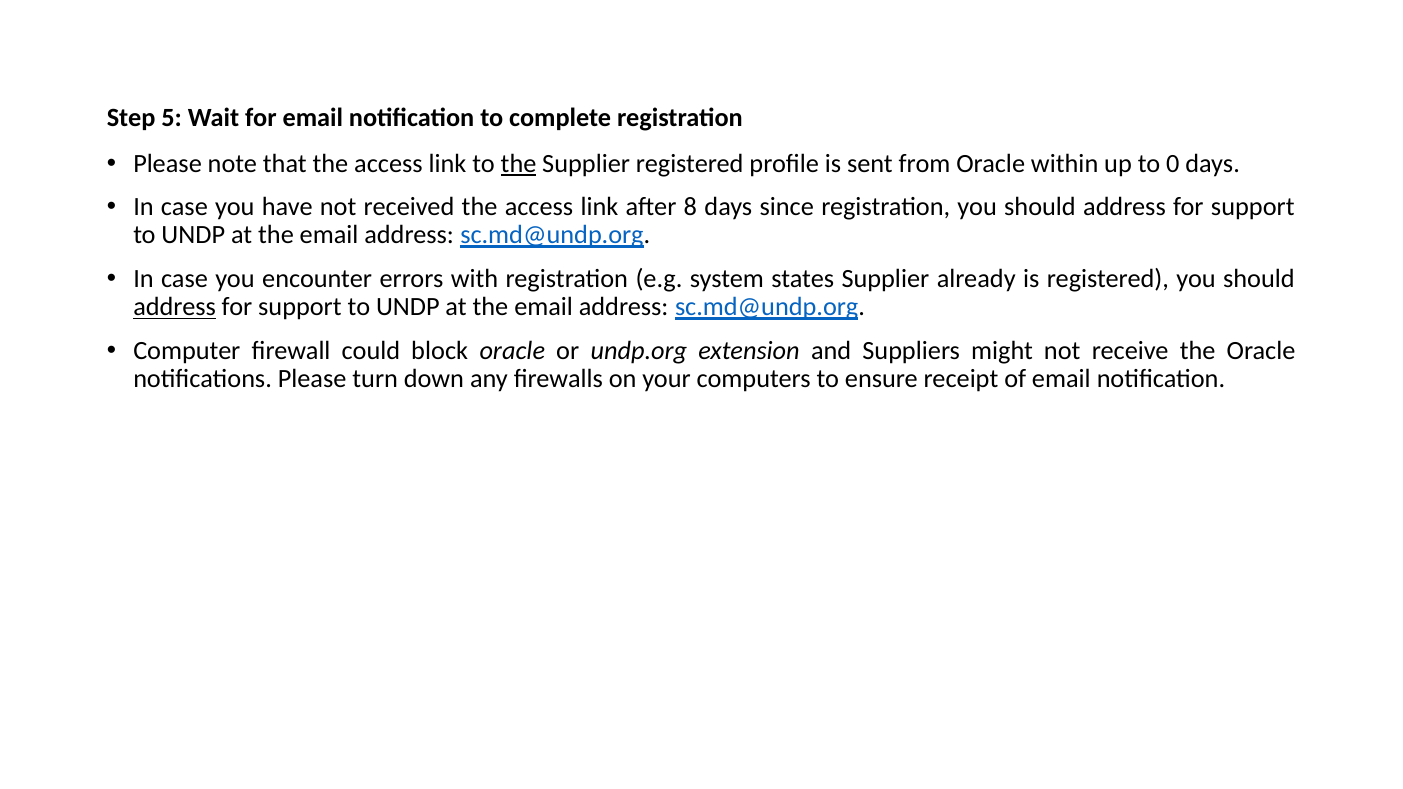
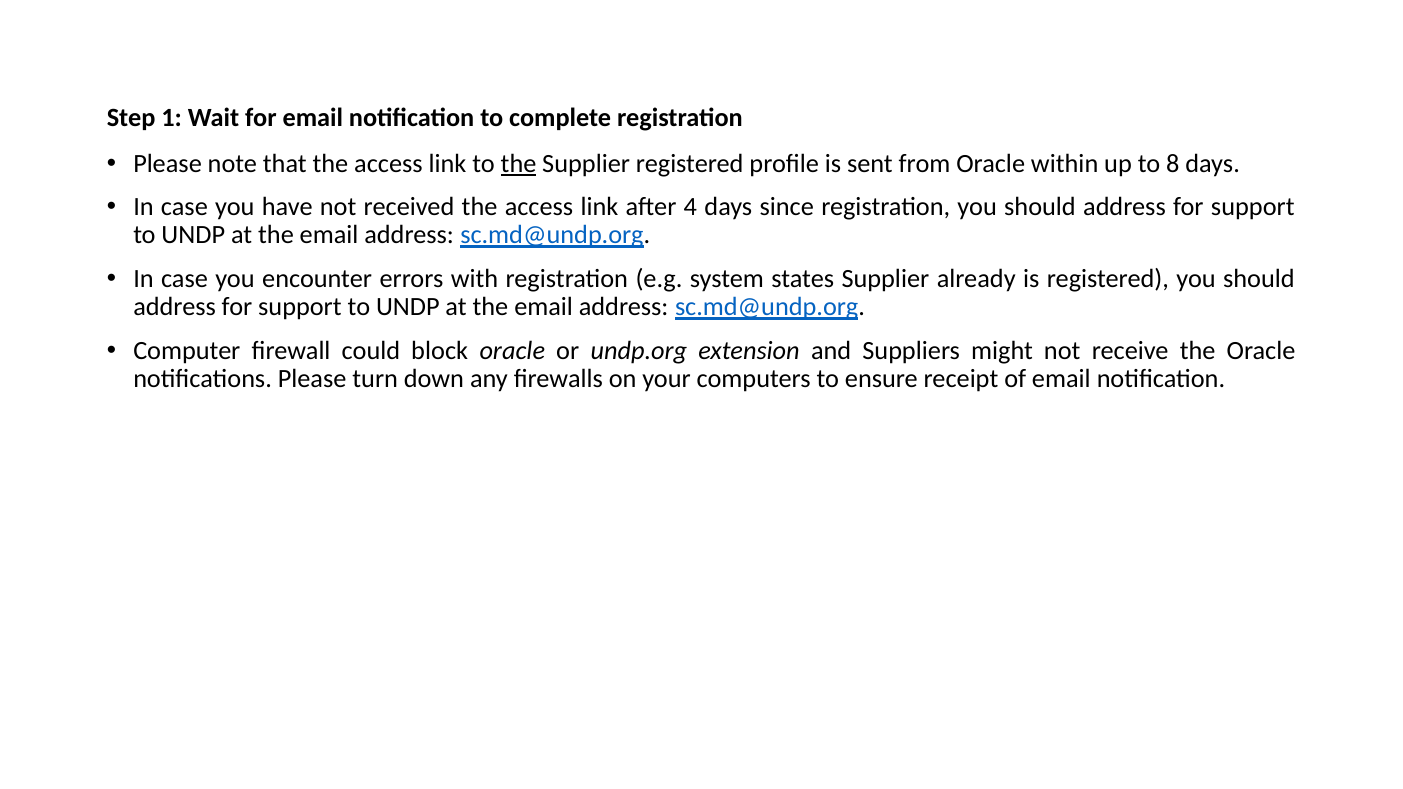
5: 5 -> 1
0: 0 -> 8
8: 8 -> 4
address at (175, 307) underline: present -> none
